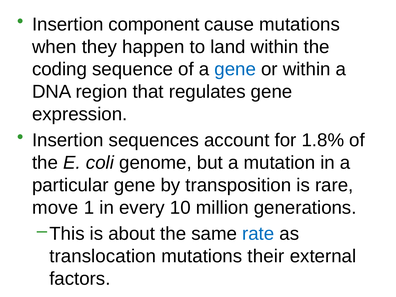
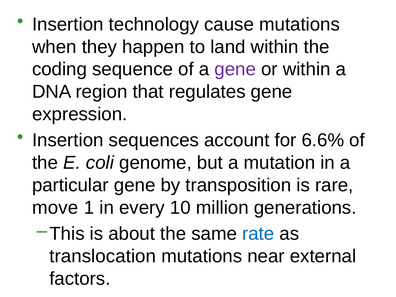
component: component -> technology
gene at (235, 69) colour: blue -> purple
1.8%: 1.8% -> 6.6%
their: their -> near
